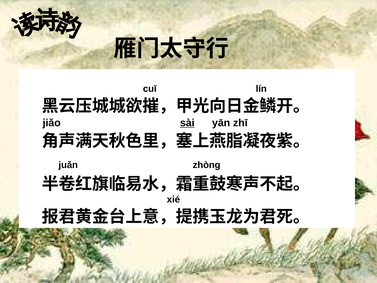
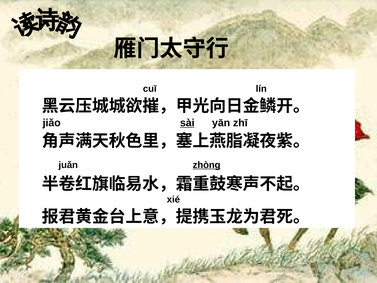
zhòng underline: none -> present
